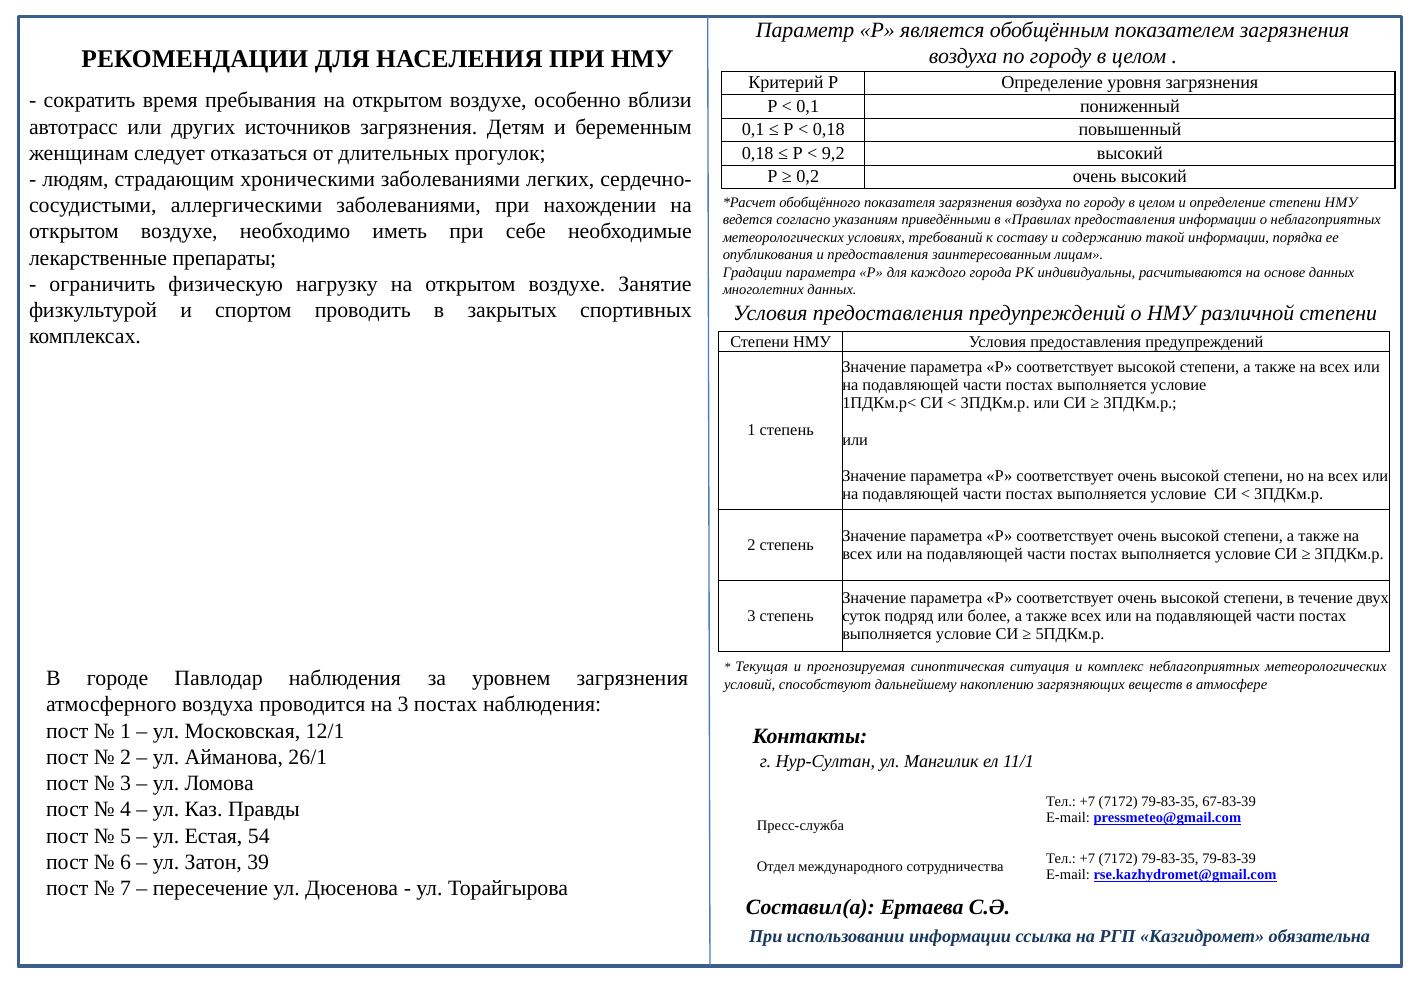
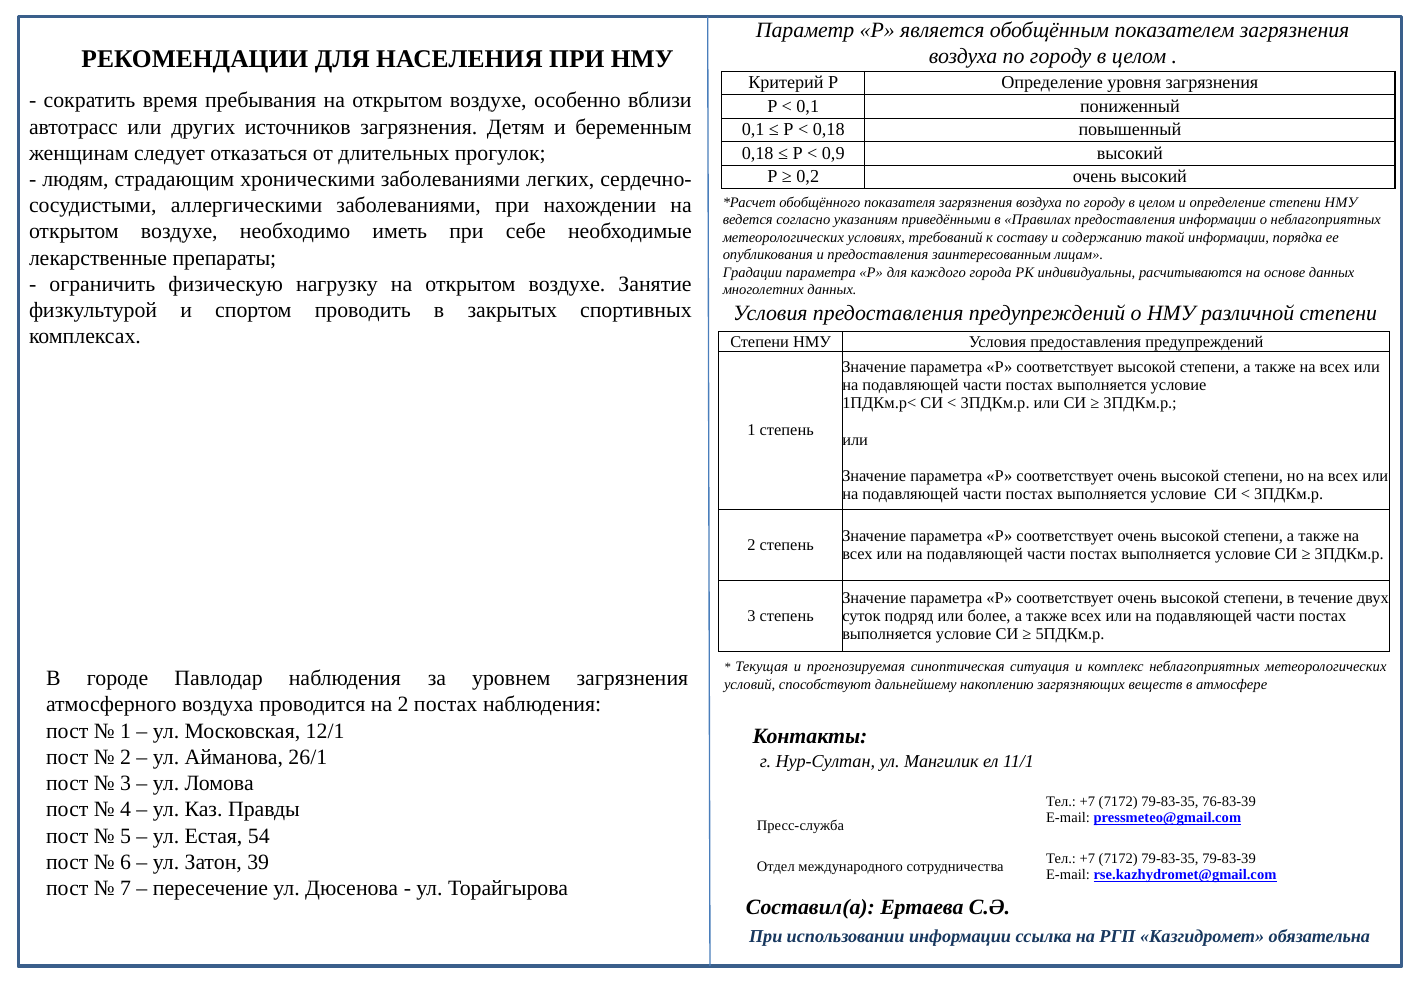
9,2: 9,2 -> 0,9
на 3: 3 -> 2
67-83-39: 67-83-39 -> 76-83-39
